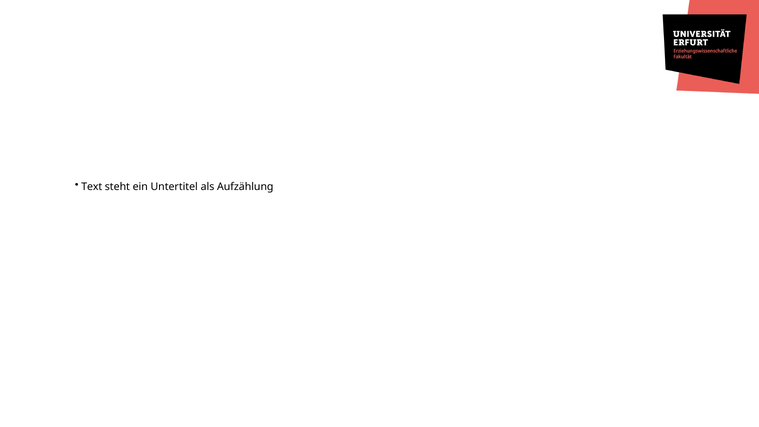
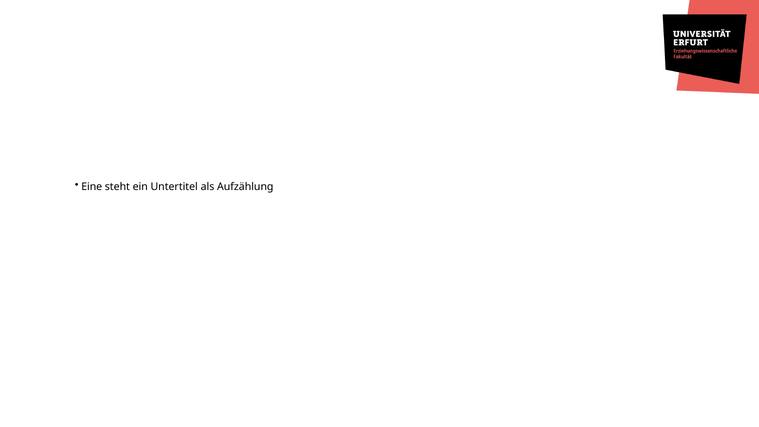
Text at (92, 187): Text -> Eine
